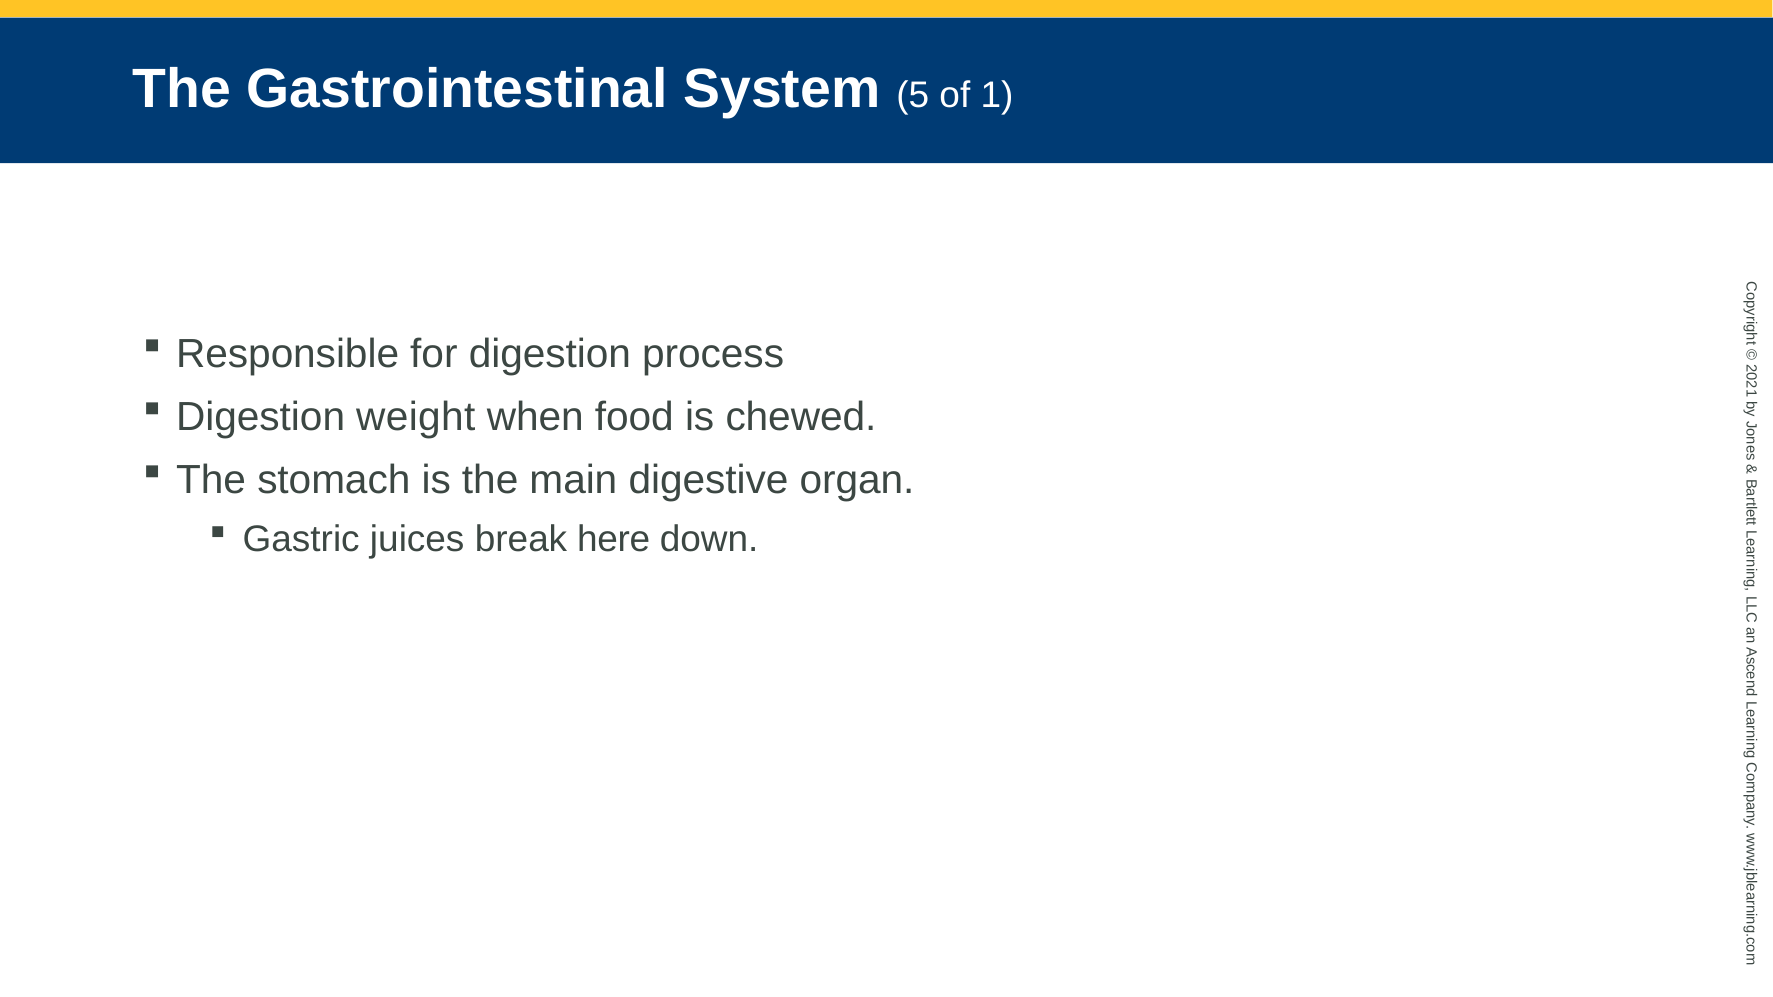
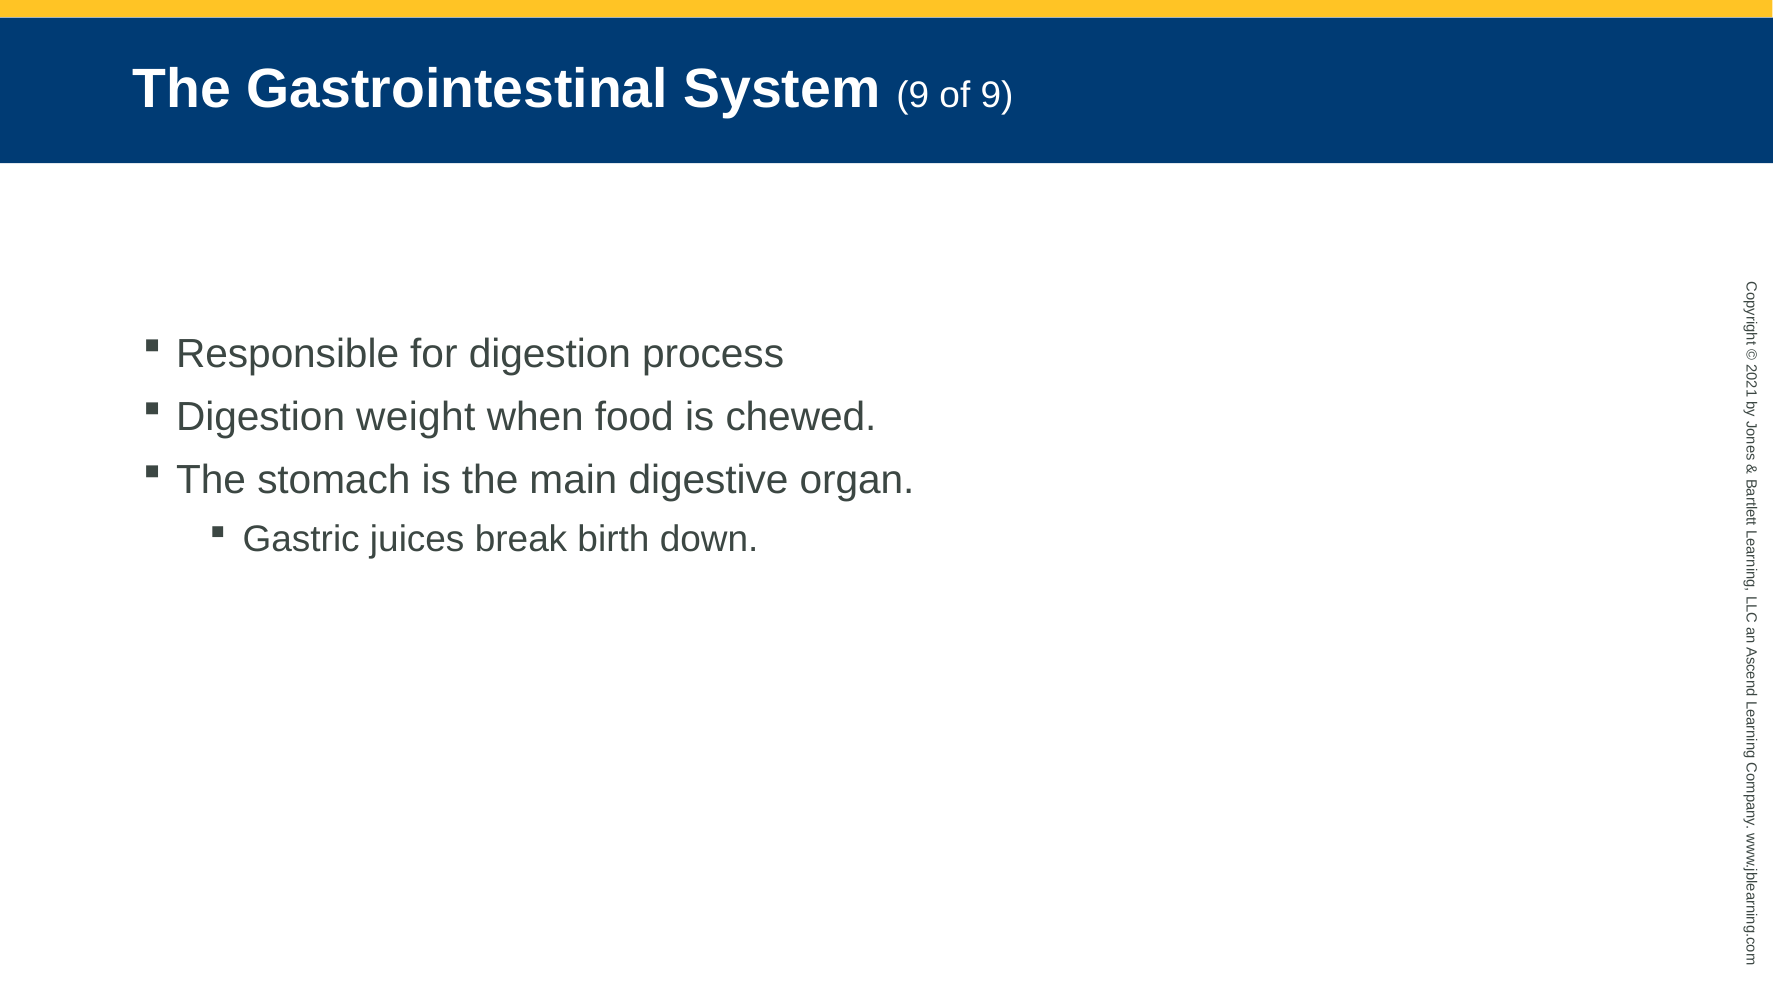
System 5: 5 -> 9
of 1: 1 -> 9
here: here -> birth
